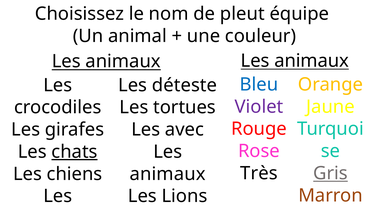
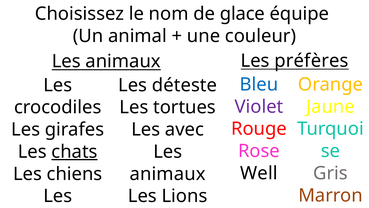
pleut: pleut -> glace
animaux at (312, 61): animaux -> préfères
Très: Très -> Well
Gris underline: present -> none
